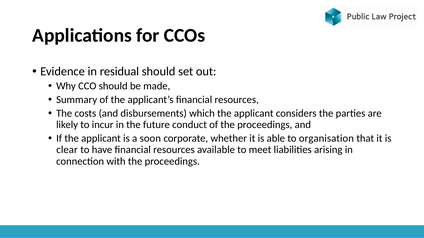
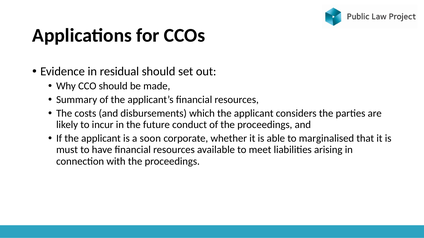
organisation: organisation -> marginalised
clear: clear -> must
